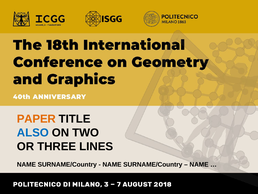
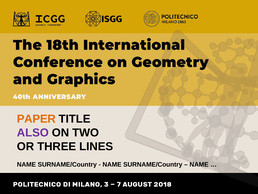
ALSO colour: blue -> purple
